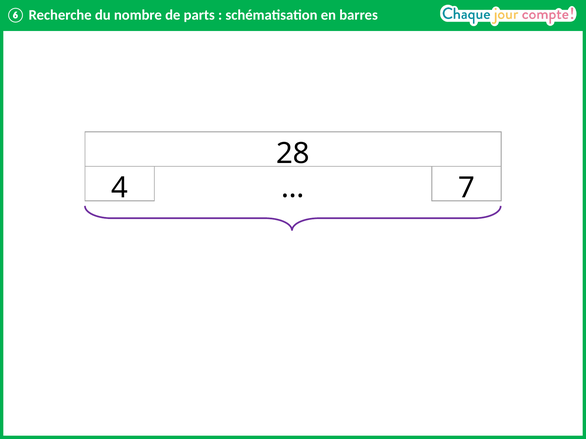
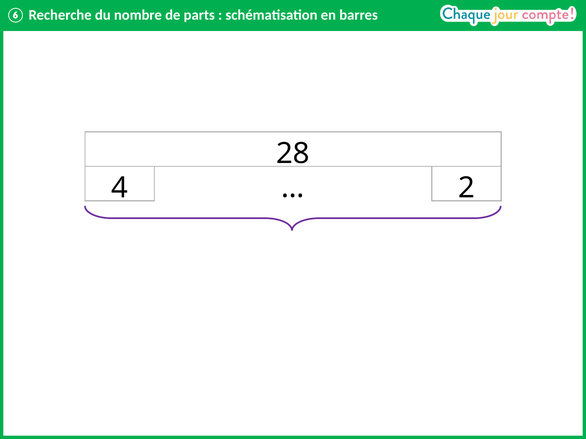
7: 7 -> 2
